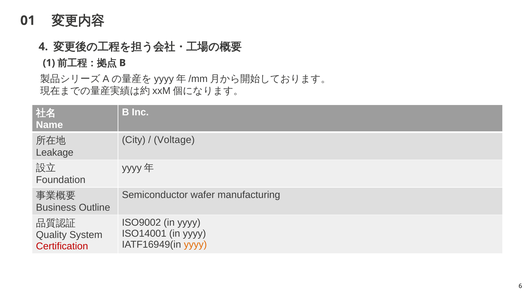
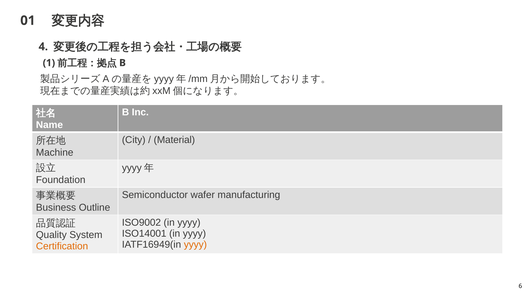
Voltage: Voltage -> Material
Leakage: Leakage -> Machine
Certification colour: red -> orange
